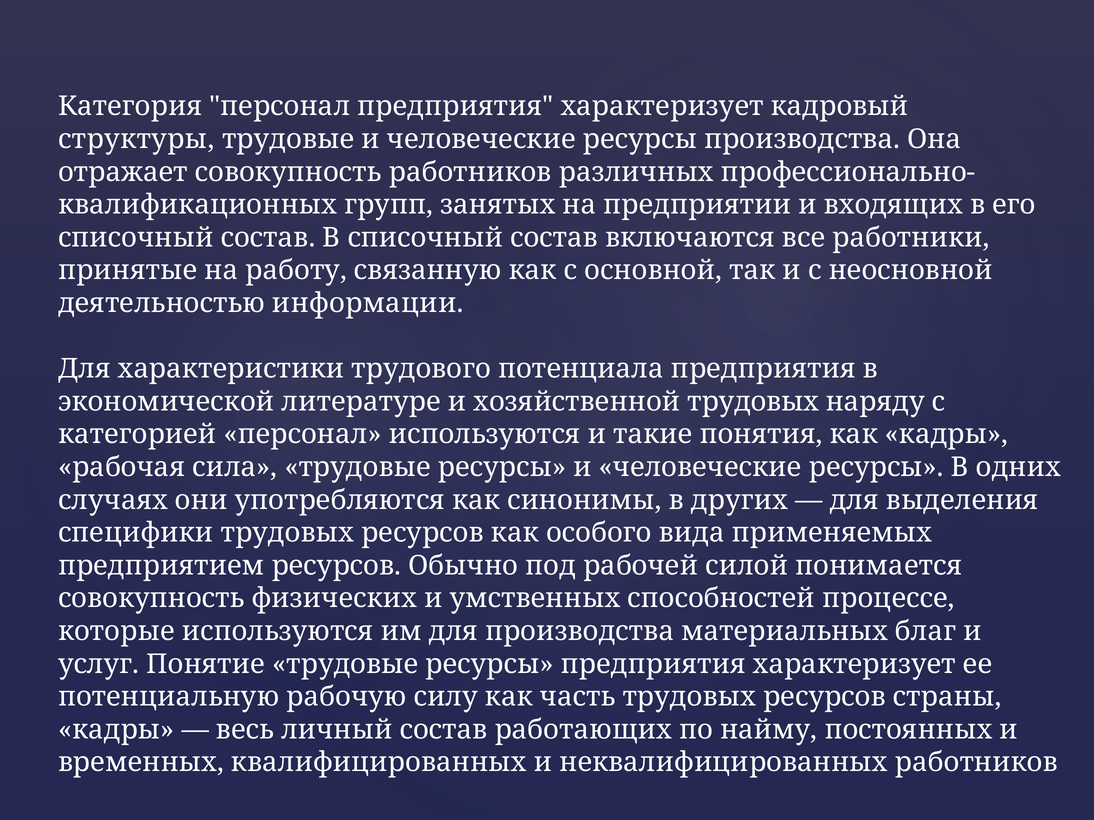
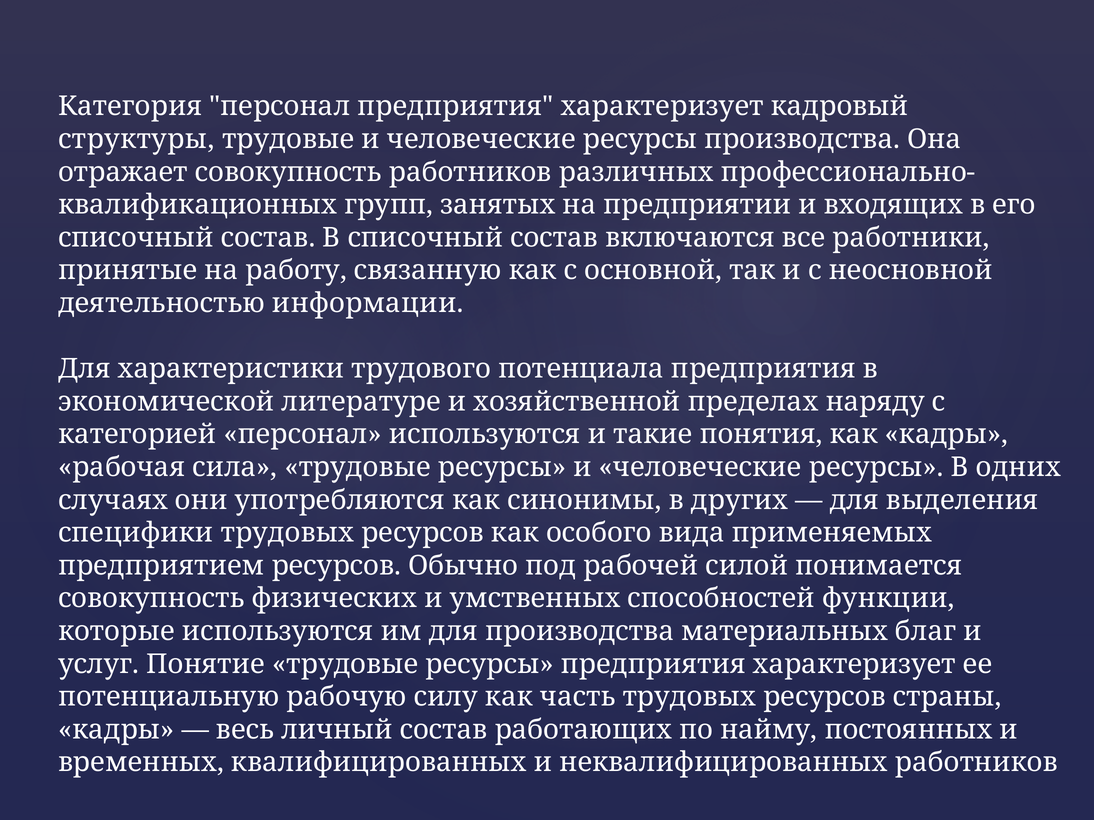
хозяйственной трудовых: трудовых -> пределах
процессе: процессе -> функции
